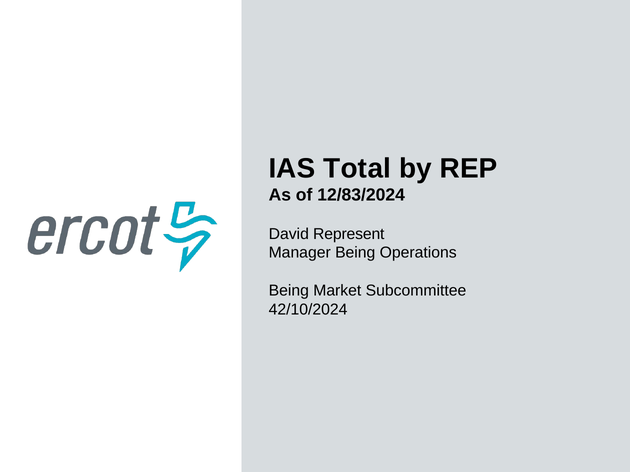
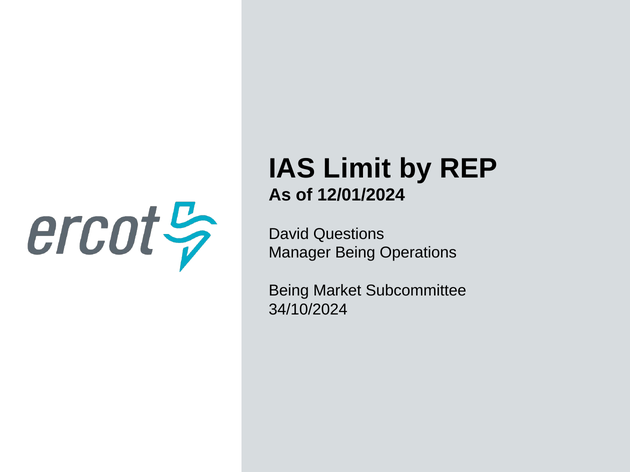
Total: Total -> Limit
12/83/2024: 12/83/2024 -> 12/01/2024
Represent: Represent -> Questions
42/10/2024: 42/10/2024 -> 34/10/2024
